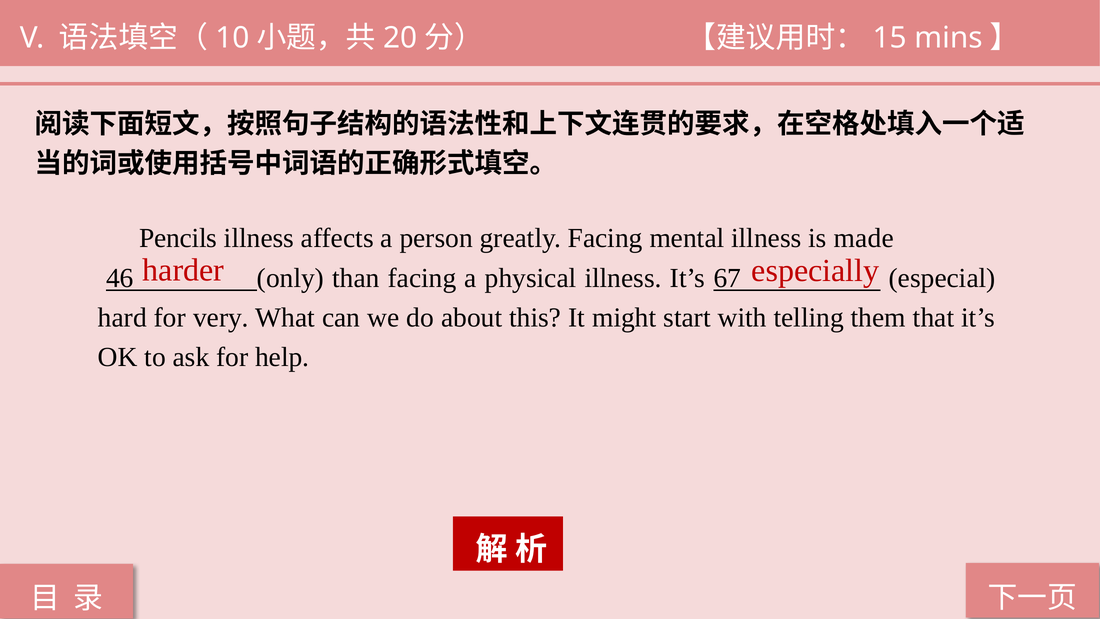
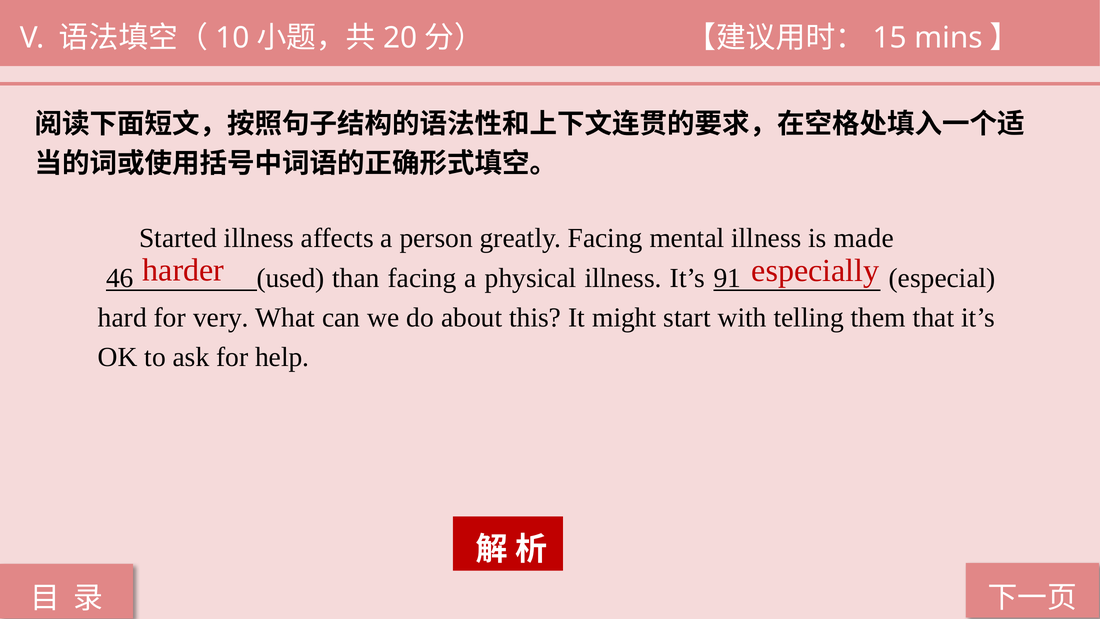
Pencils: Pencils -> Started
only: only -> used
67: 67 -> 91
